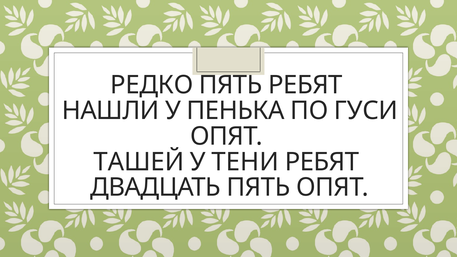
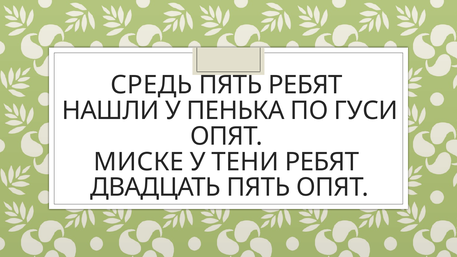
РЕДКО: РЕДКО -> СРЕДЬ
ТАШЕЙ: ТАШЕЙ -> МИСКЕ
